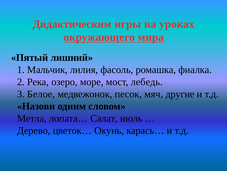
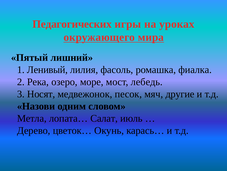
Дидактическим: Дидактическим -> Педагогических
Мальчик: Мальчик -> Ленивый
Белое: Белое -> Носят
